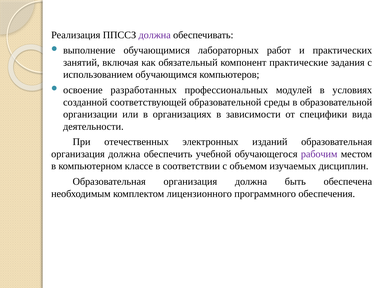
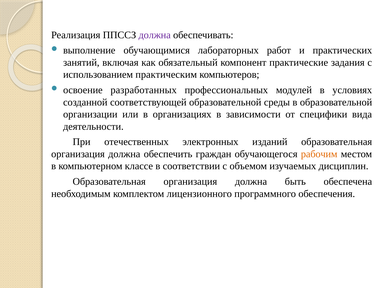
обучающимся: обучающимся -> практическим
учебной: учебной -> граждан
рабочим colour: purple -> orange
